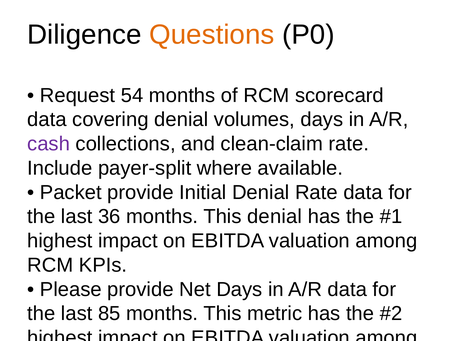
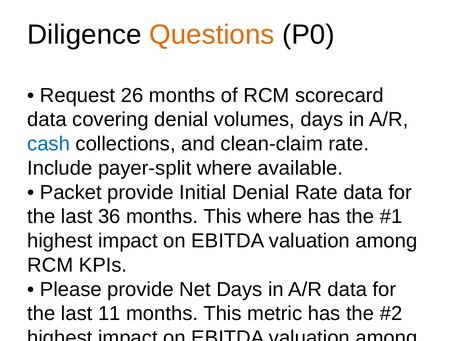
54: 54 -> 26
cash at (49, 144) colour: purple -> blue
This denial: denial -> where
85: 85 -> 11
